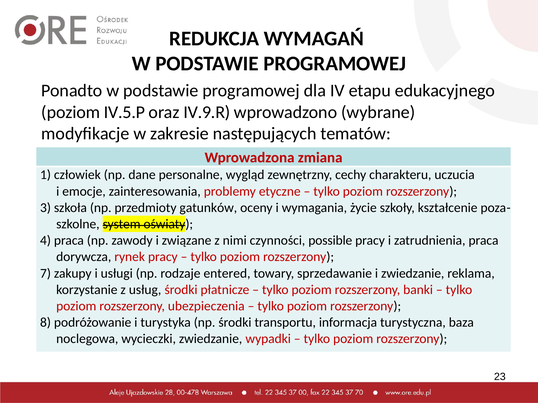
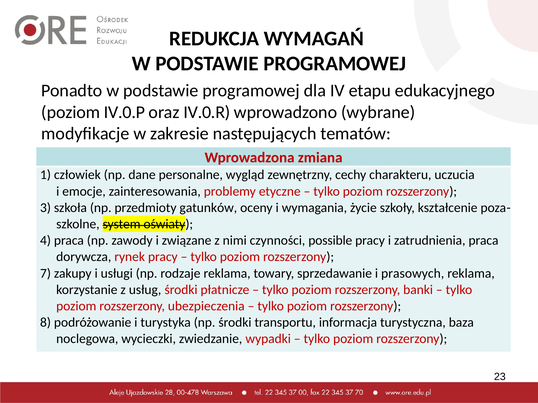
IV.5.P: IV.5.P -> IV.0.P
IV.9.R: IV.9.R -> IV.0.R
rodzaje entered: entered -> reklama
i zwiedzanie: zwiedzanie -> prasowych
